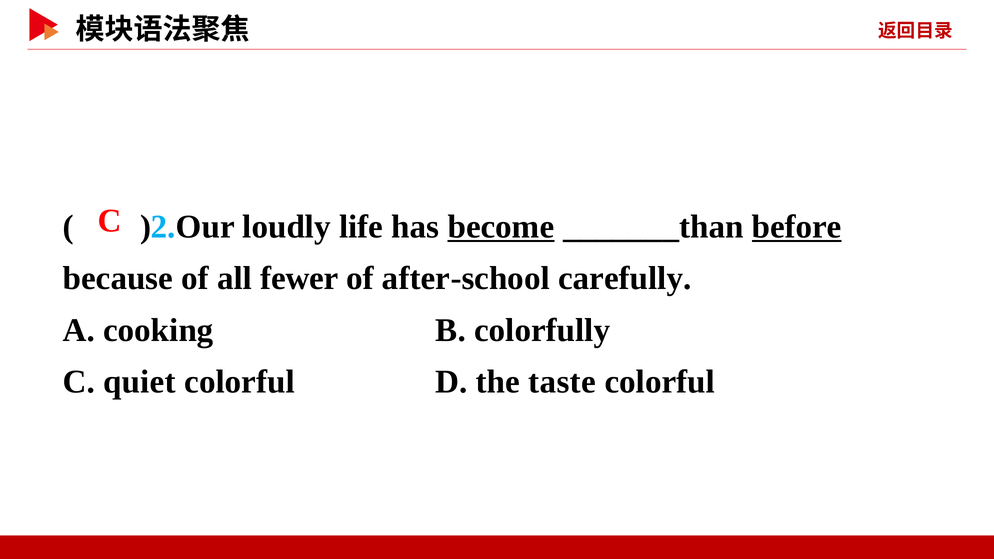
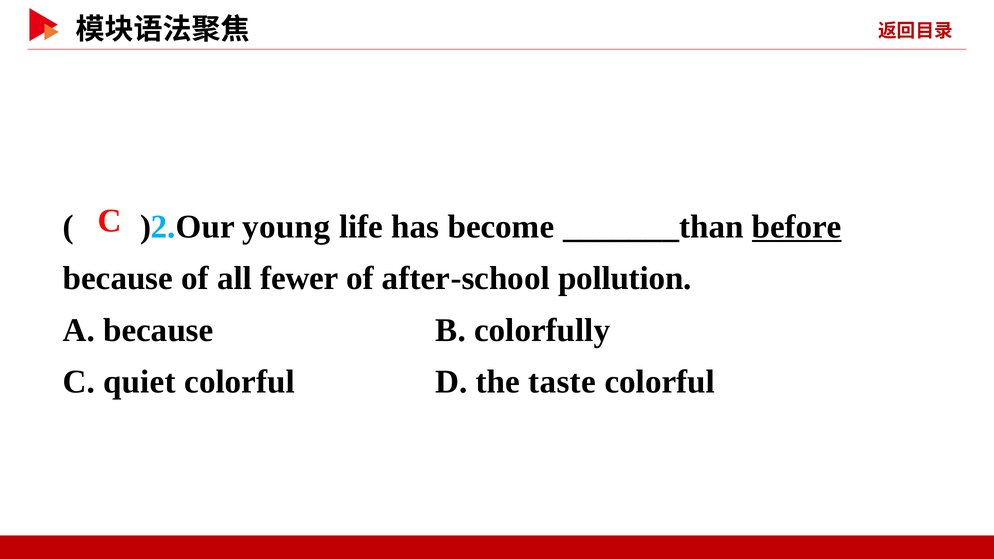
loudly: loudly -> young
become underline: present -> none
carefully: carefully -> pollution
A cooking: cooking -> because
